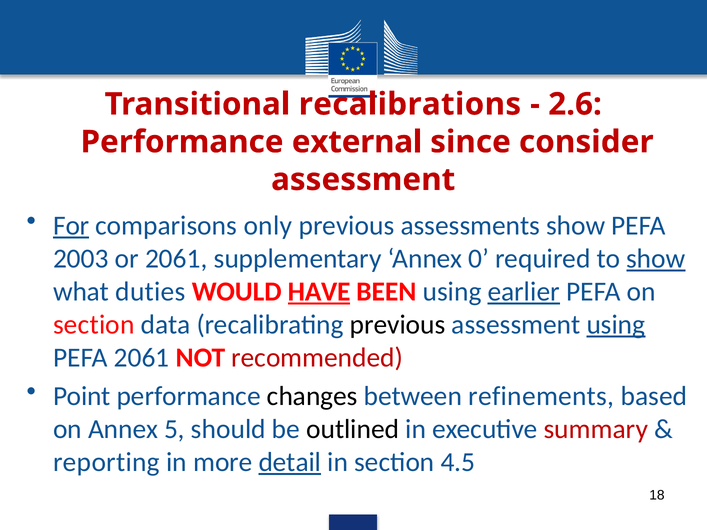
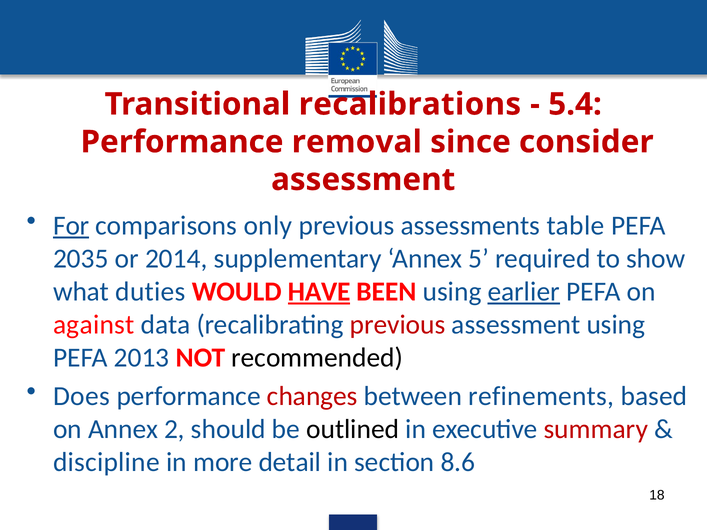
2.6: 2.6 -> 5.4
external: external -> removal
assessments show: show -> table
2003: 2003 -> 2035
or 2061: 2061 -> 2014
0: 0 -> 5
show at (656, 259) underline: present -> none
section at (94, 325): section -> against
previous at (398, 325) colour: black -> red
using at (616, 325) underline: present -> none
PEFA 2061: 2061 -> 2013
recommended colour: red -> black
Point: Point -> Does
changes colour: black -> red
5: 5 -> 2
reporting: reporting -> discipline
detail underline: present -> none
4.5: 4.5 -> 8.6
